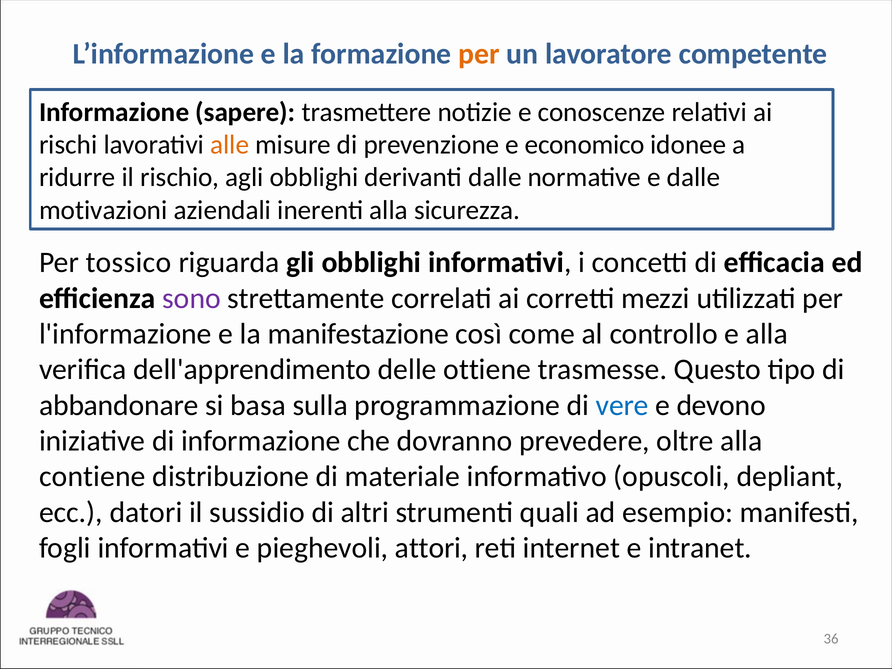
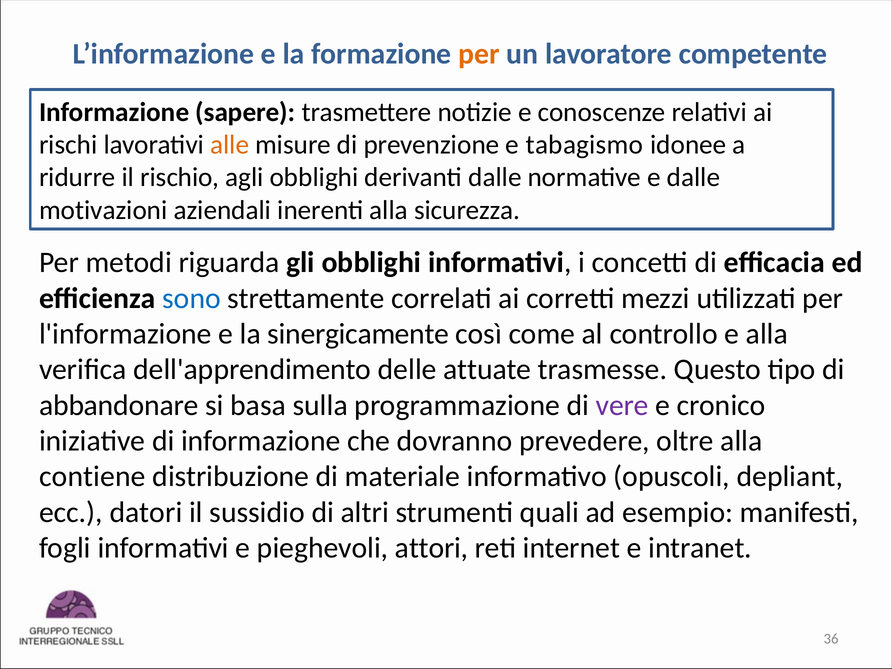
economico: economico -> tabagismo
tossico: tossico -> metodi
sono colour: purple -> blue
manifestazione: manifestazione -> sinergicamente
ottiene: ottiene -> attuate
vere colour: blue -> purple
devono: devono -> cronico
